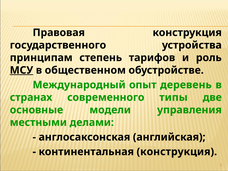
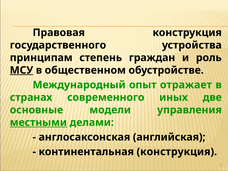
тарифов: тарифов -> граждан
деревень: деревень -> отражает
типы: типы -> иных
местными underline: none -> present
